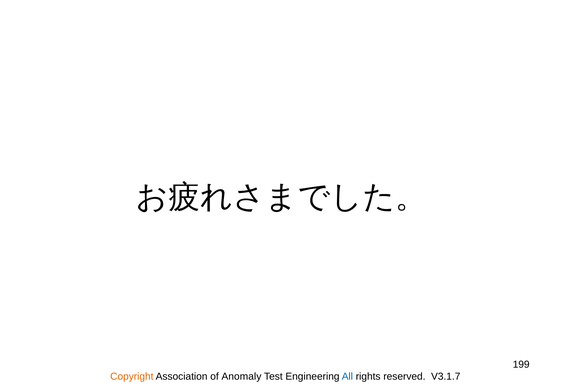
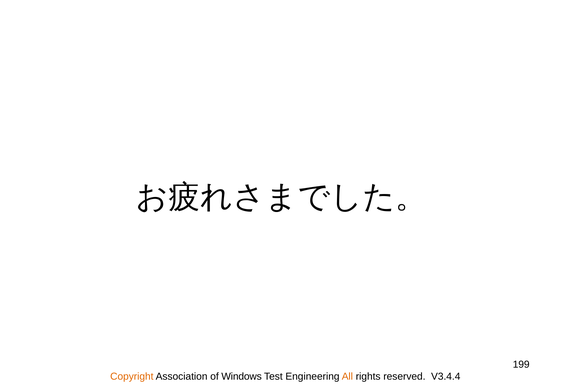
Anomaly: Anomaly -> Windows
All colour: blue -> orange
V3.1.7: V3.1.7 -> V3.4.4
